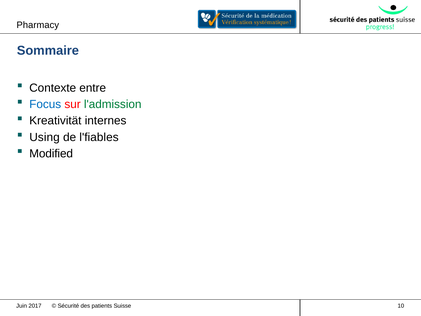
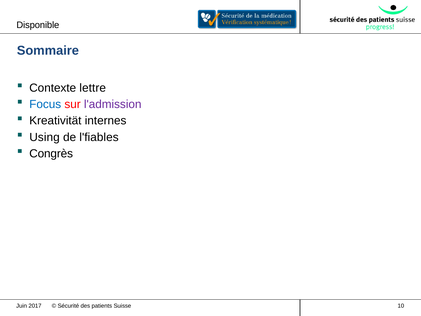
Pharmacy: Pharmacy -> Disponible
entre: entre -> lettre
l'admission colour: green -> purple
Modified: Modified -> Congrès
